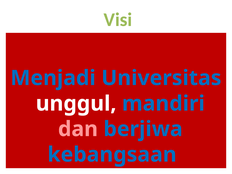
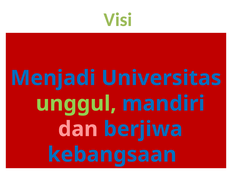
unggul colour: white -> light green
